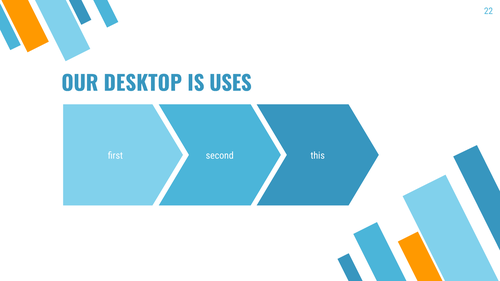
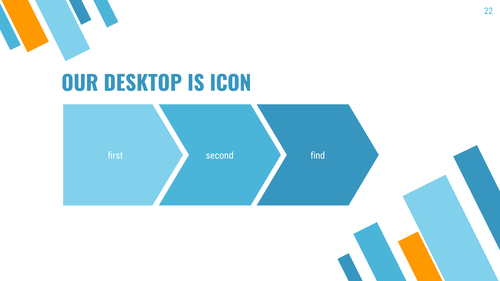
USES: USES -> ICON
this: this -> find
